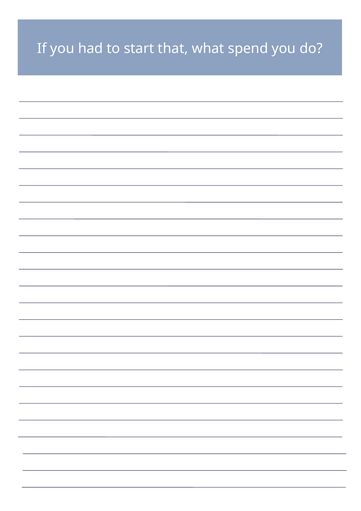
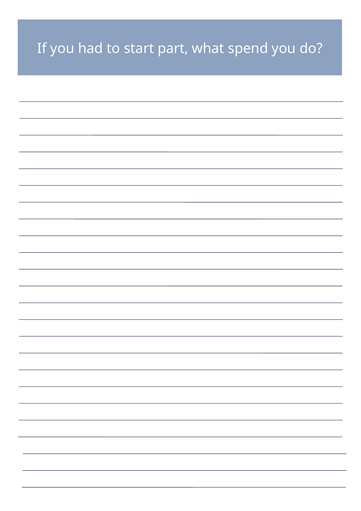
that: that -> part
